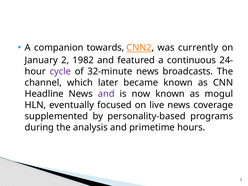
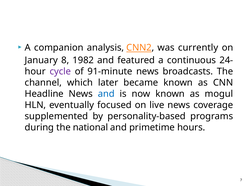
towards: towards -> analysis
2: 2 -> 8
32-minute: 32-minute -> 91-minute
and at (106, 94) colour: purple -> blue
analysis: analysis -> national
